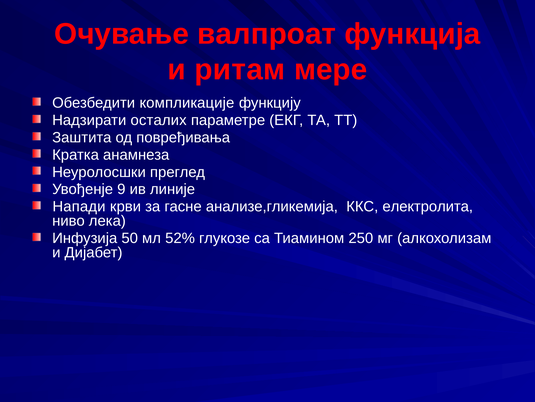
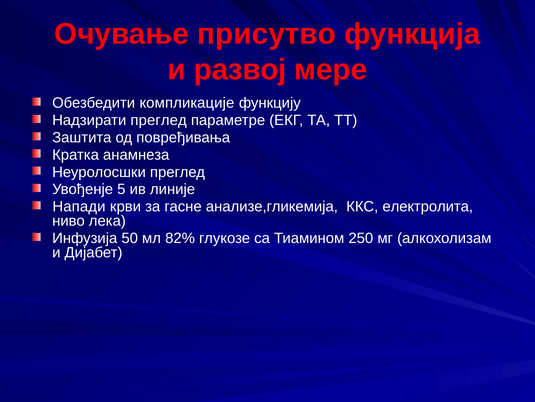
валпроат: валпроат -> присутво
ритам: ритам -> развој
Надзирати осталих: осталих -> преглед
9: 9 -> 5
52%: 52% -> 82%
